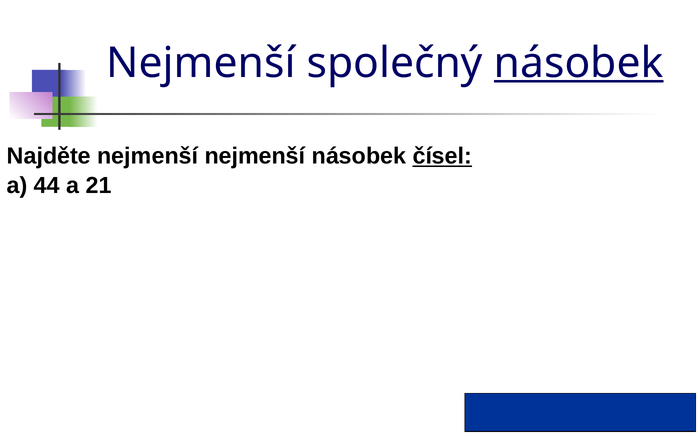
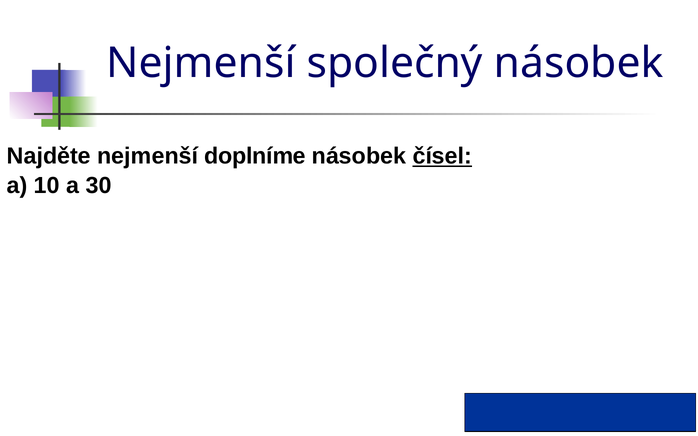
násobek at (579, 63) underline: present -> none
nejmenší nejmenší: nejmenší -> doplníme
44: 44 -> 10
21: 21 -> 30
